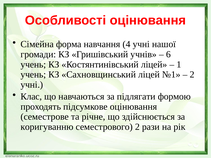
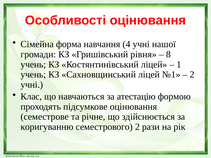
учнів: учнів -> рівня
6: 6 -> 8
підлягати: підлягати -> атестацію
